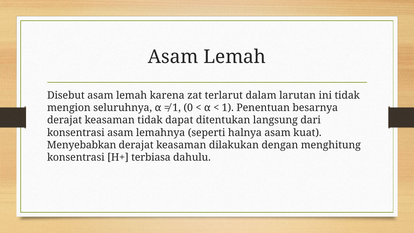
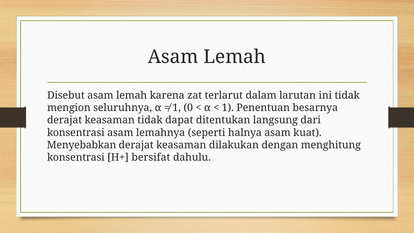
terbiasa: terbiasa -> bersifat
